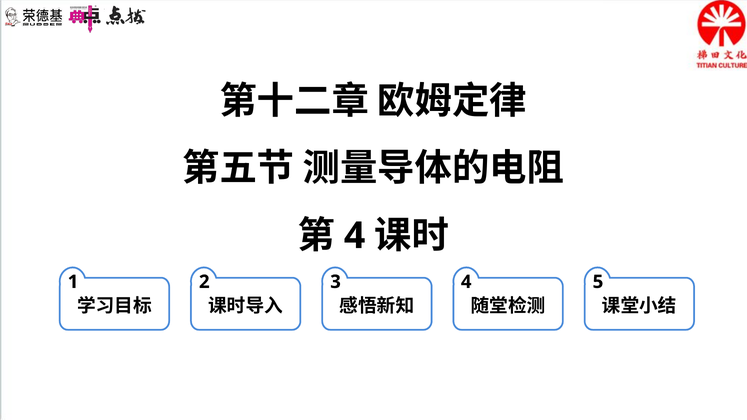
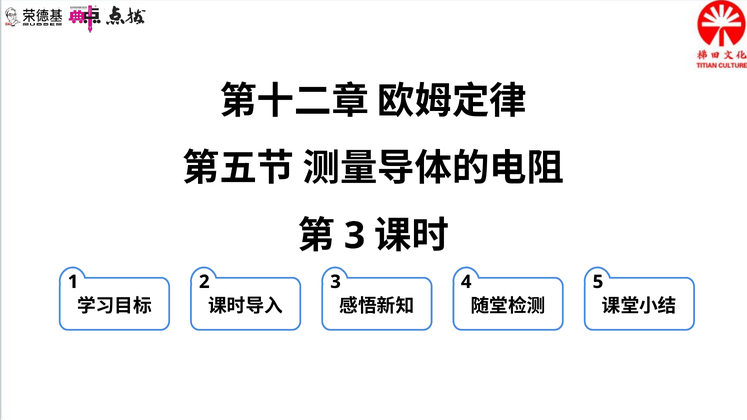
4 at (355, 236): 4 -> 3
